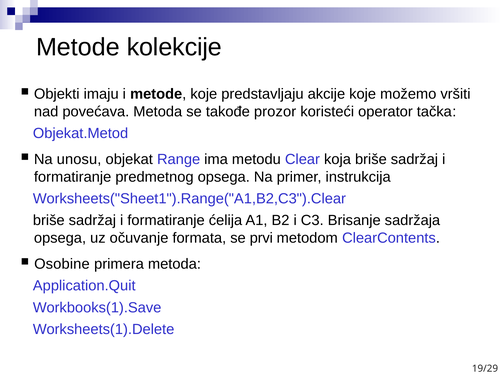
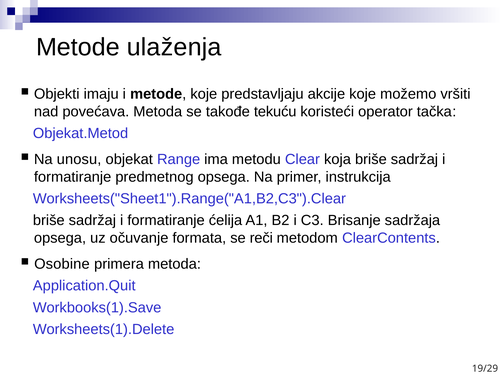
kolekcije: kolekcije -> ulaženja
prozor: prozor -> tekuću
prvi: prvi -> reči
